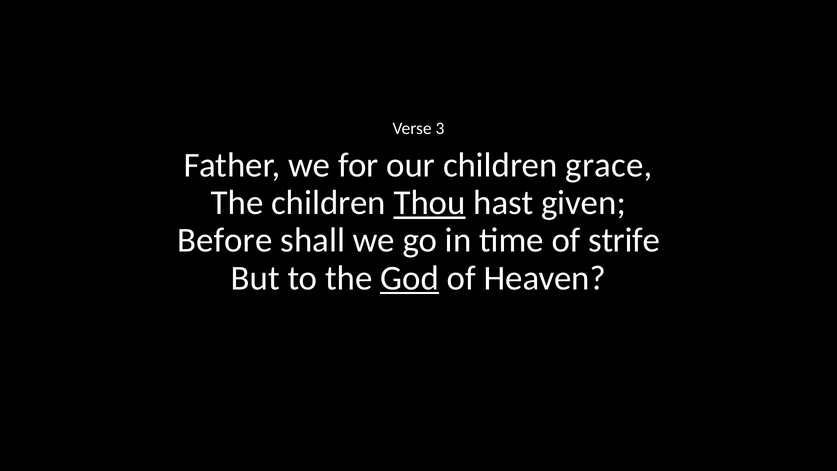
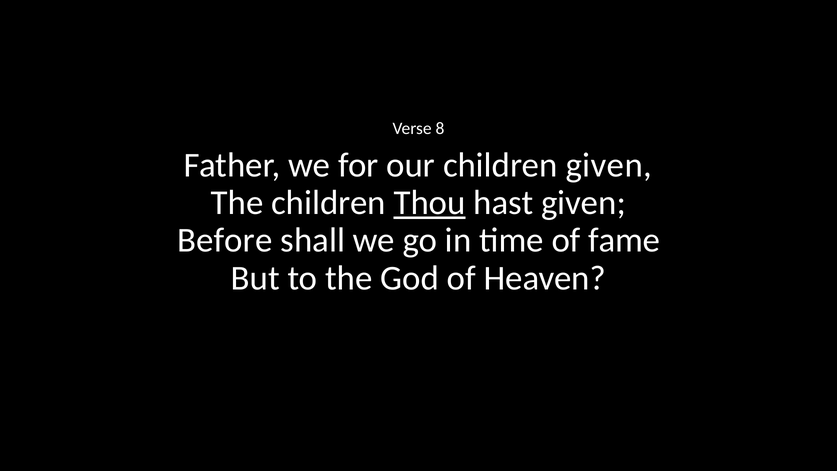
3: 3 -> 8
children grace: grace -> given
strife: strife -> fame
God underline: present -> none
